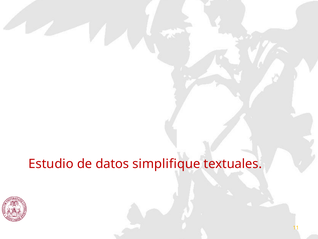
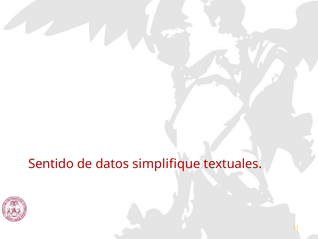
Estudio: Estudio -> Sentido
